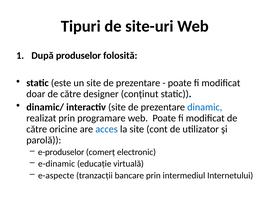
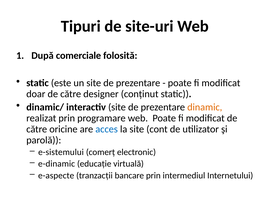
produselor: produselor -> comerciale
dinamic colour: blue -> orange
e-produselor: e-produselor -> e-sistemului
